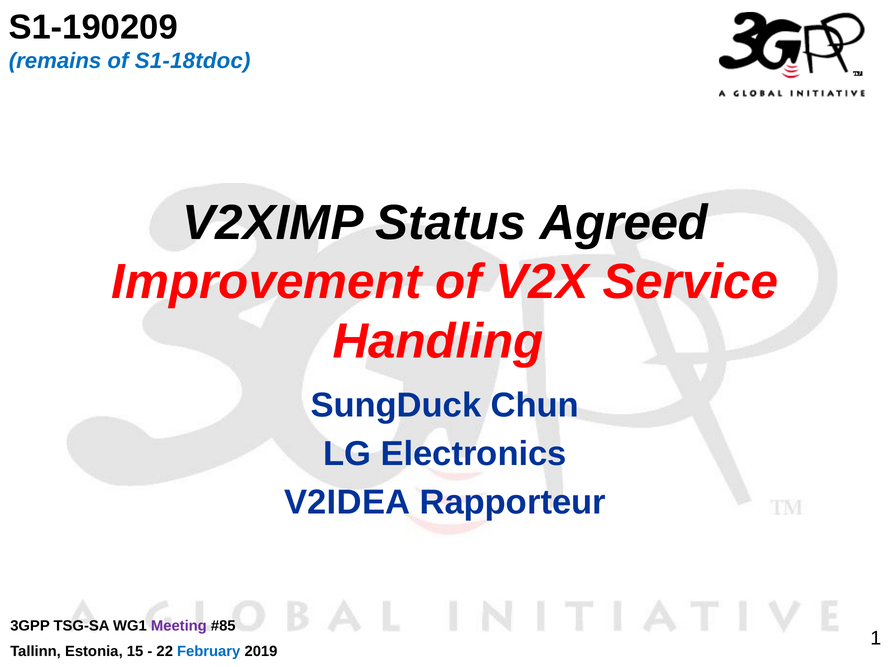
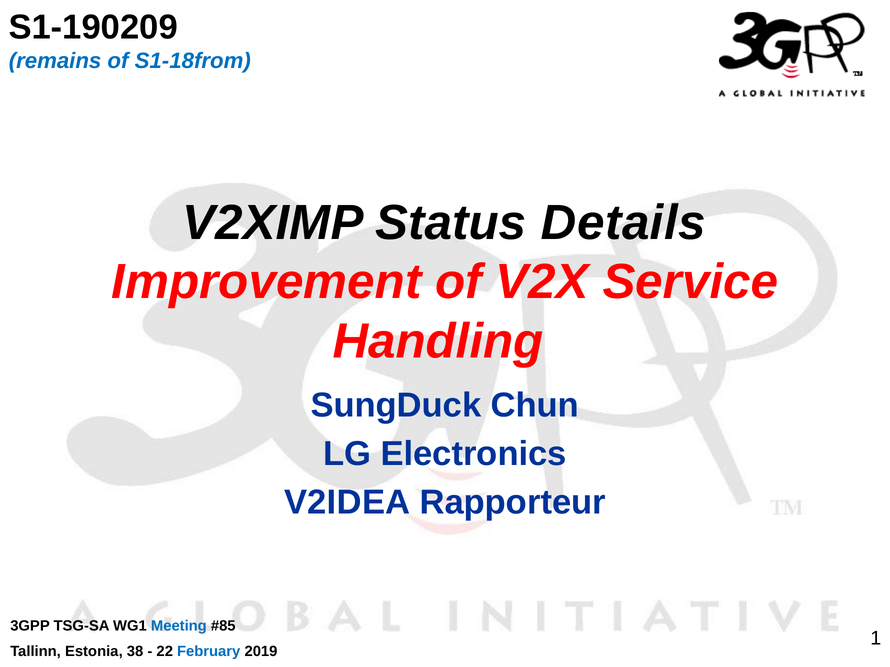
S1-18tdoc: S1-18tdoc -> S1-18from
Agreed: Agreed -> Details
Meeting colour: purple -> blue
15: 15 -> 38
